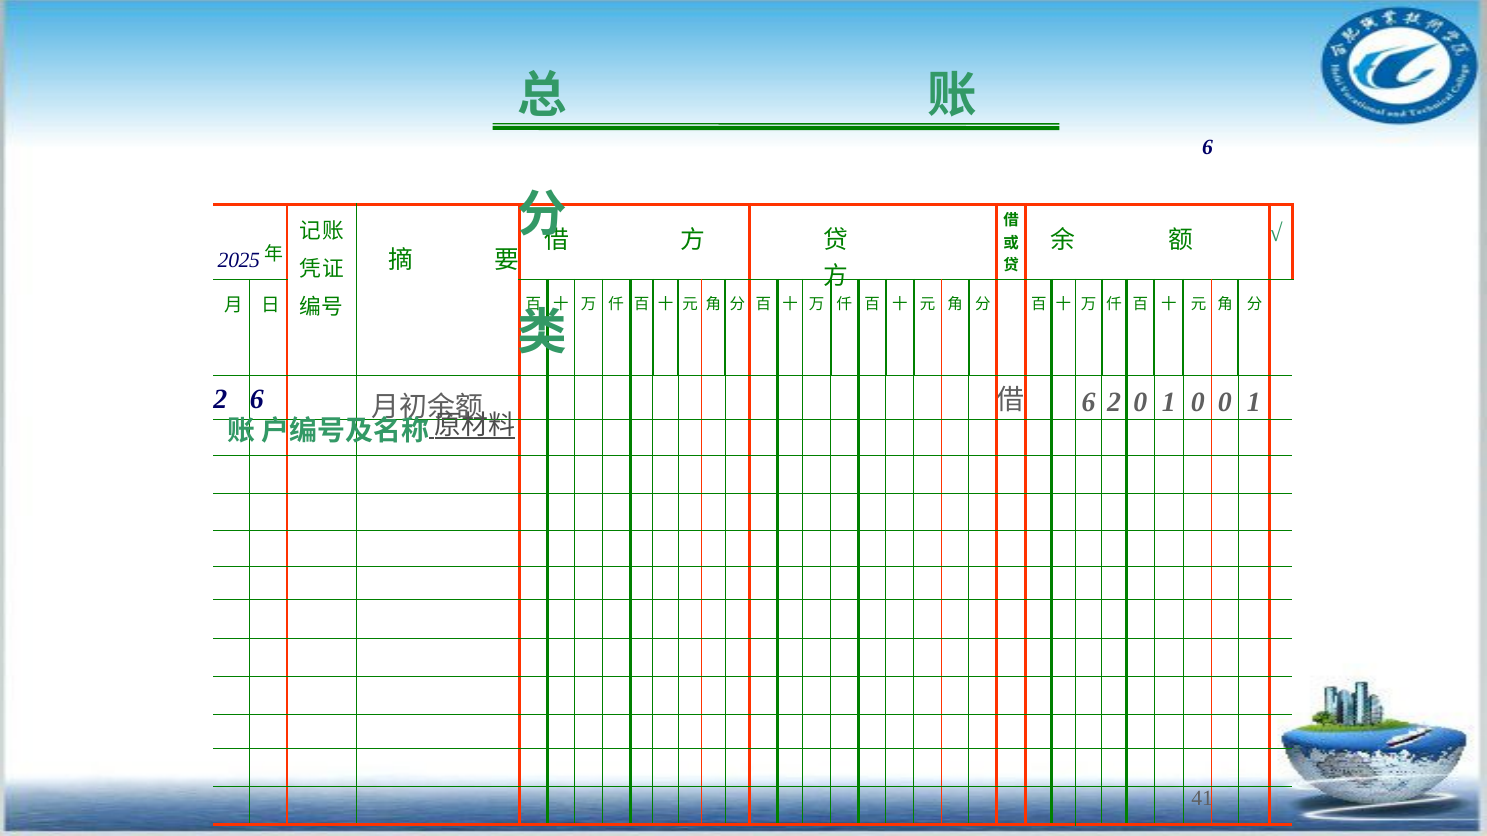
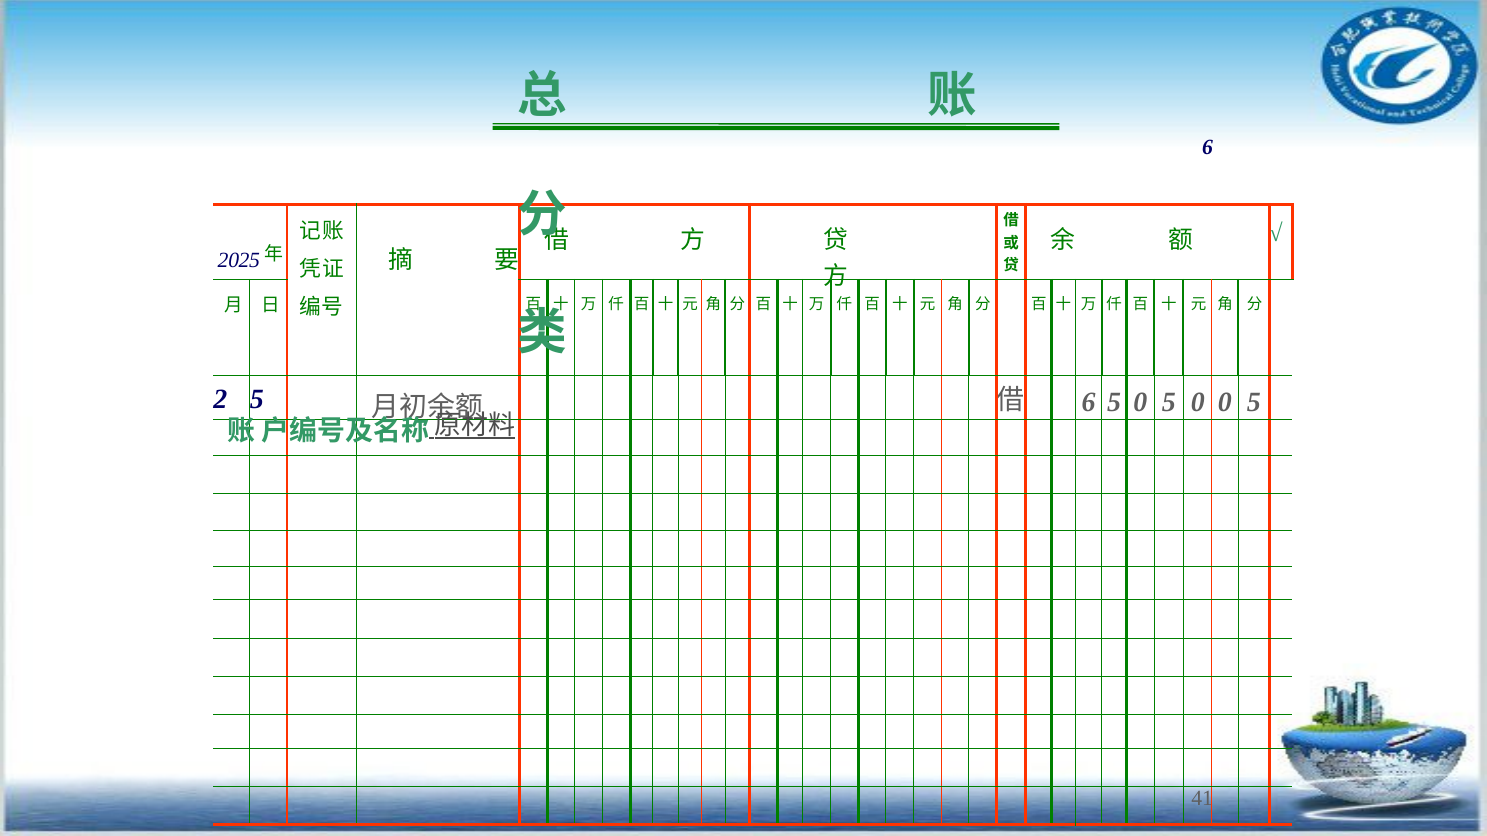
2 6: 6 -> 5
6 2: 2 -> 5
1 at (1169, 402): 1 -> 5
0 0 1: 1 -> 5
